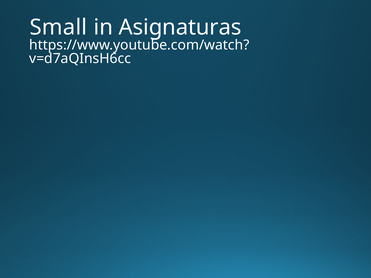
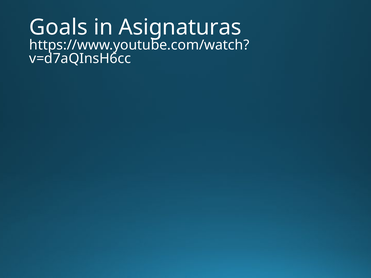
Small: Small -> Goals
